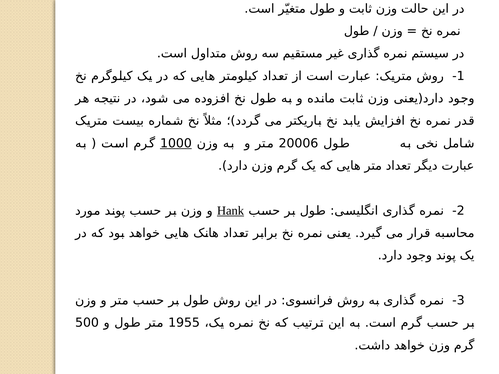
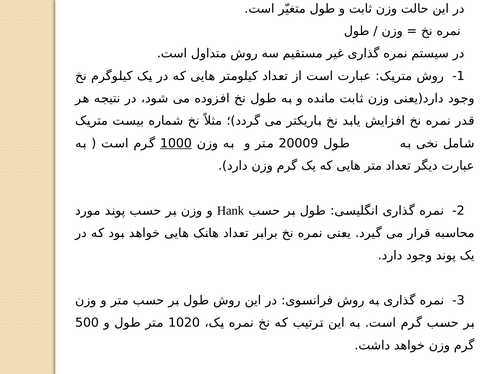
20006: 20006 -> 20009
Hank underline: present -> none
1955: 1955 -> 1020
